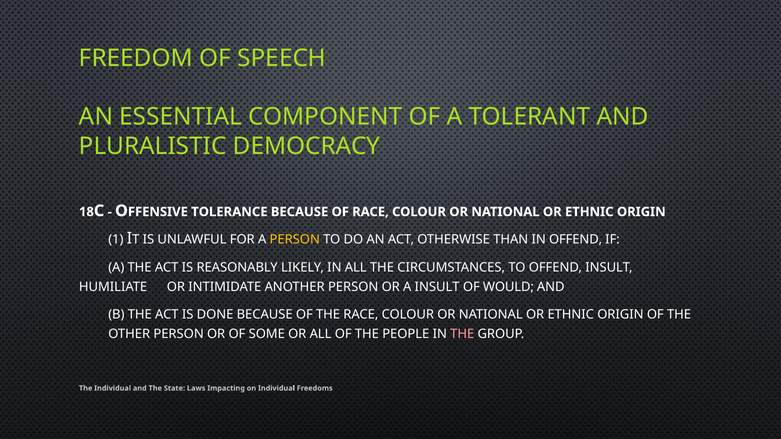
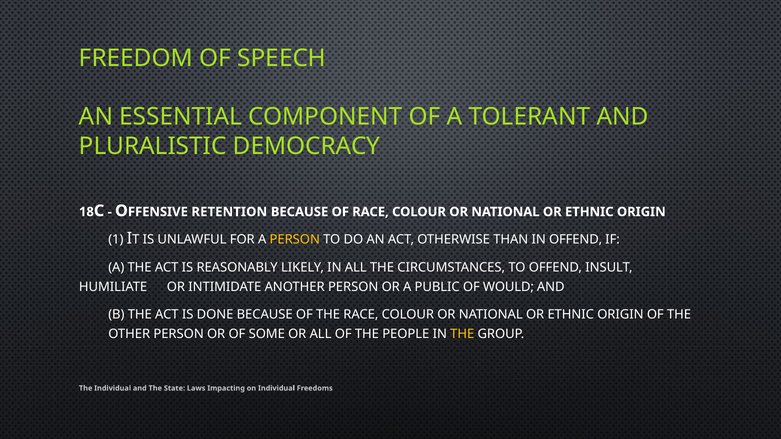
TOLERANCE: TOLERANCE -> RETENTION
A INSULT: INSULT -> PUBLIC
THE at (462, 334) colour: pink -> yellow
